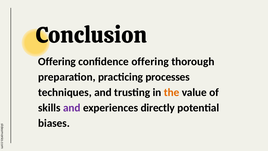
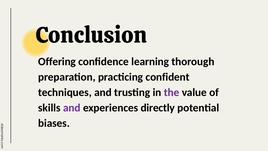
confidence offering: offering -> learning
processes: processes -> confident
the colour: orange -> purple
